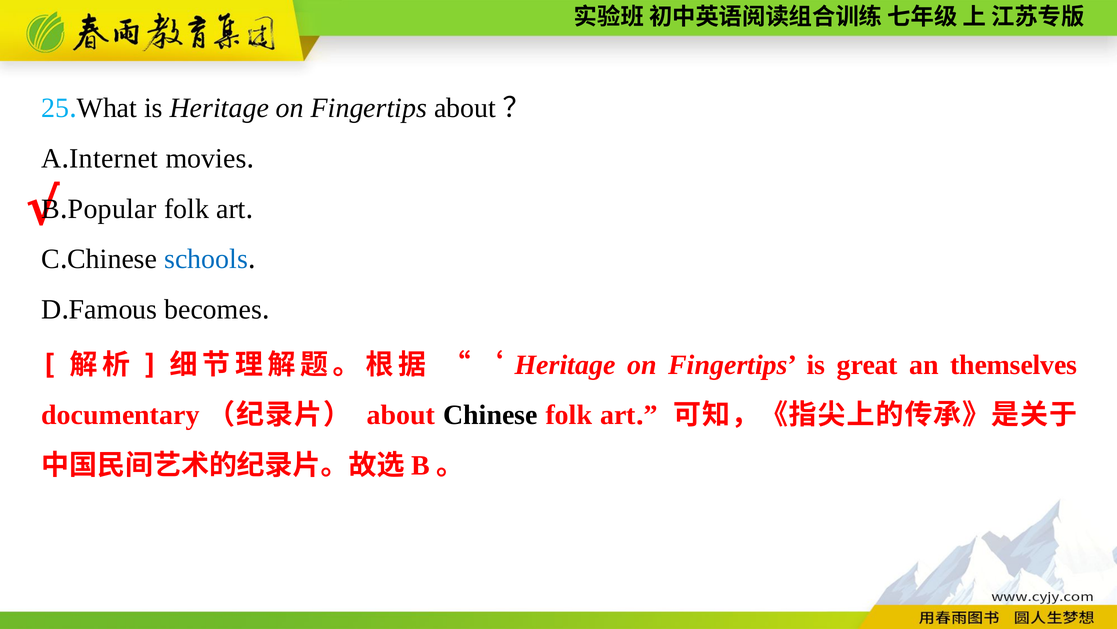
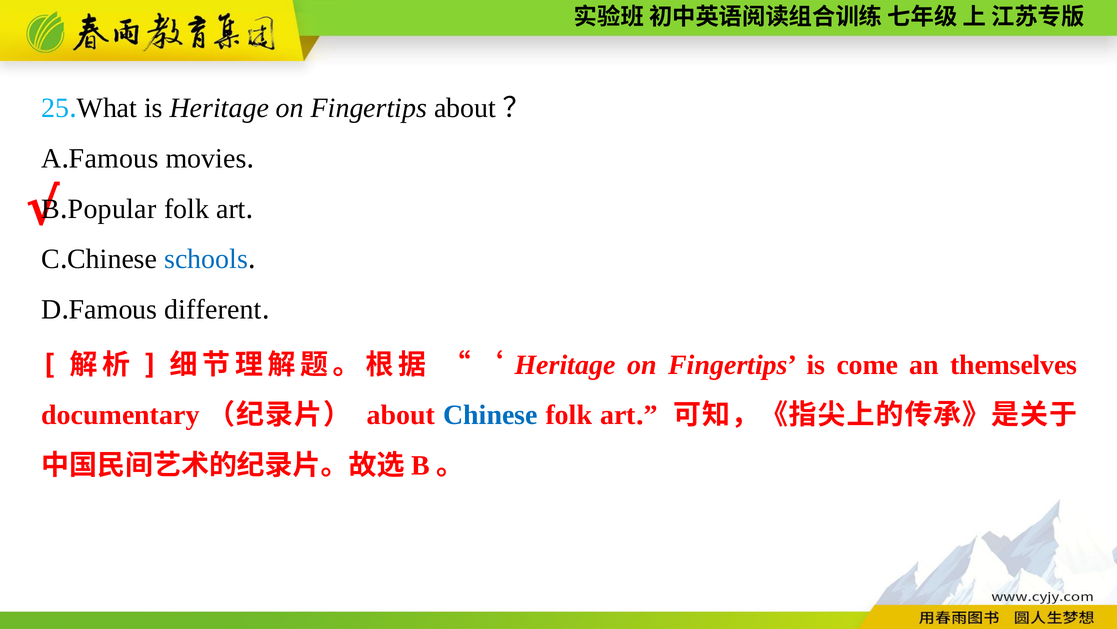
Internet at (114, 158): Internet -> Famous
becomes: becomes -> different
great: great -> come
Chinese at (490, 415) colour: black -> blue
